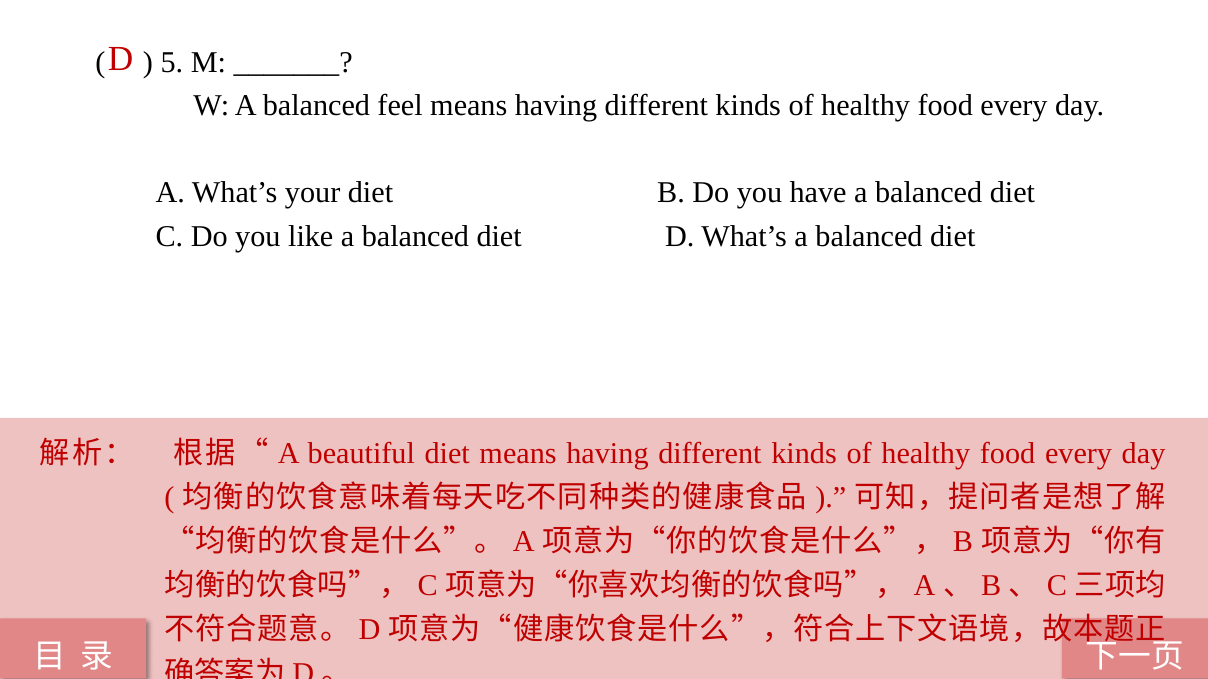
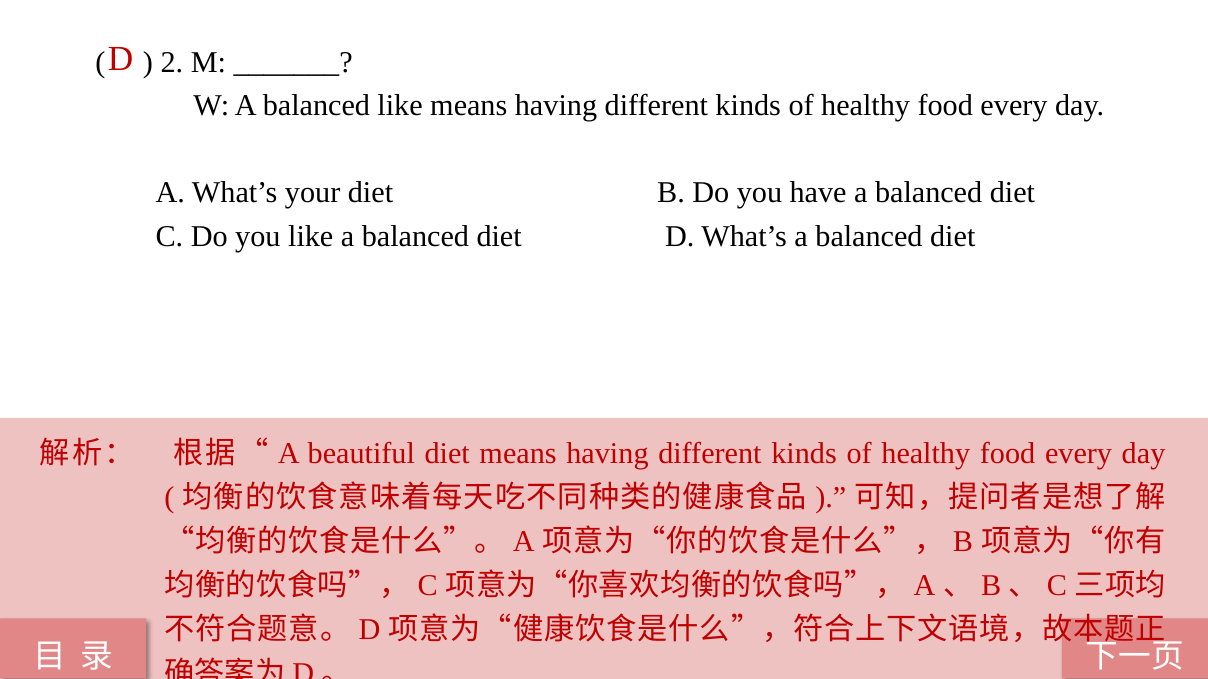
5: 5 -> 2
balanced feel: feel -> like
